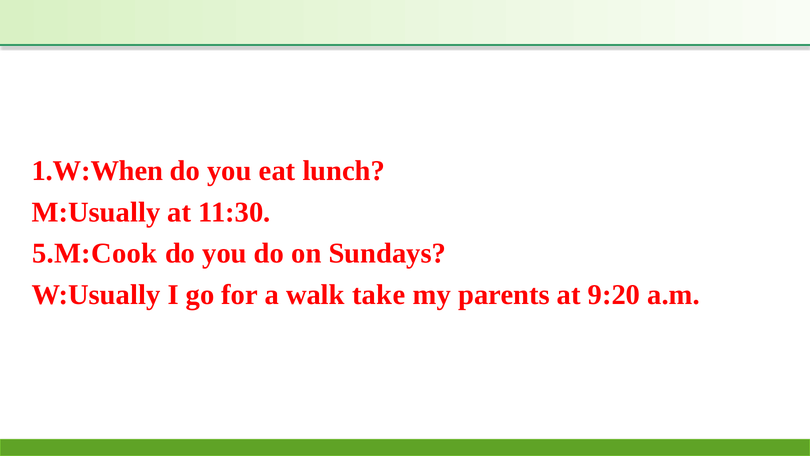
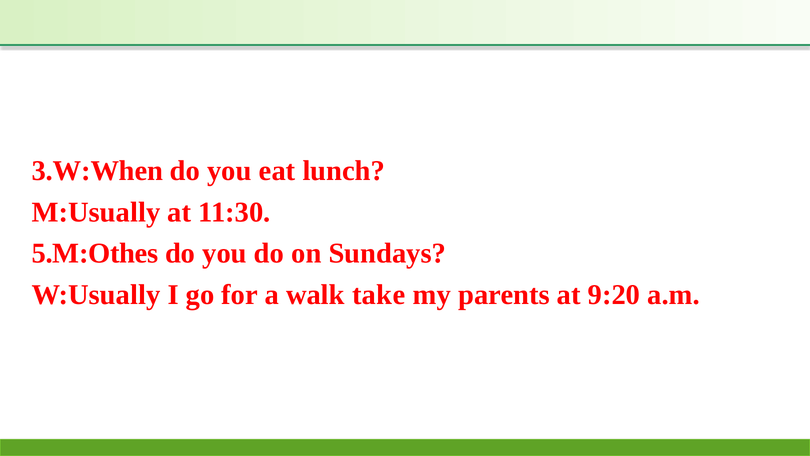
1.W:When: 1.W:When -> 3.W:When
5.M:Cook: 5.M:Cook -> 5.M:Othes
